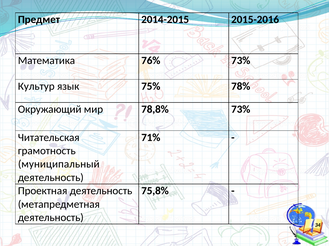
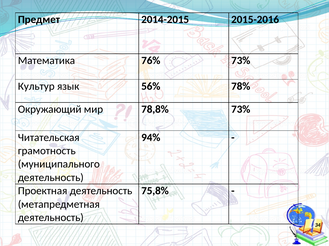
75%: 75% -> 56%
71%: 71% -> 94%
муниципальный: муниципальный -> муниципального
